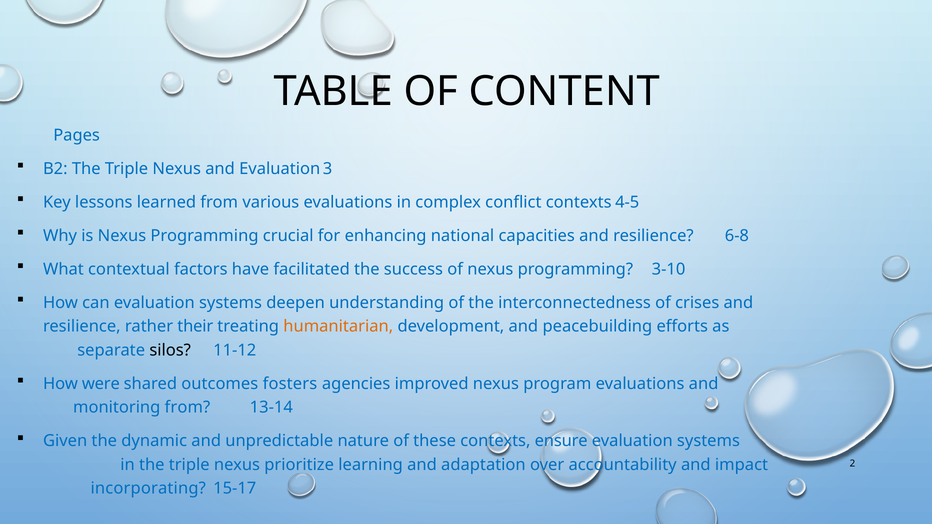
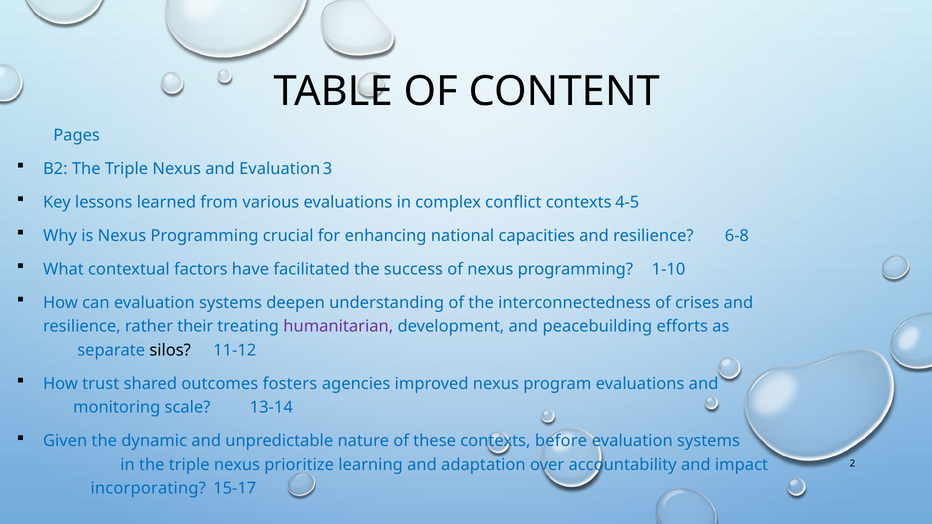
3-10: 3-10 -> 1-10
humanitarian colour: orange -> purple
were: were -> trust
monitoring from: from -> scale
ensure: ensure -> before
